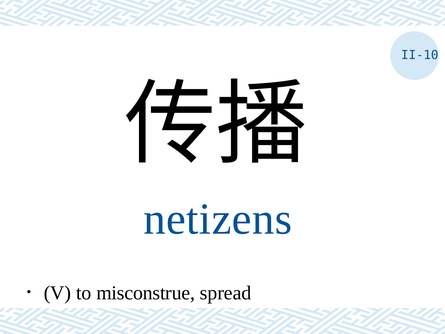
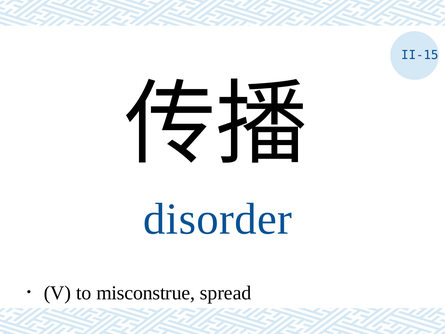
II-10: II-10 -> II-15
netizens: netizens -> disorder
